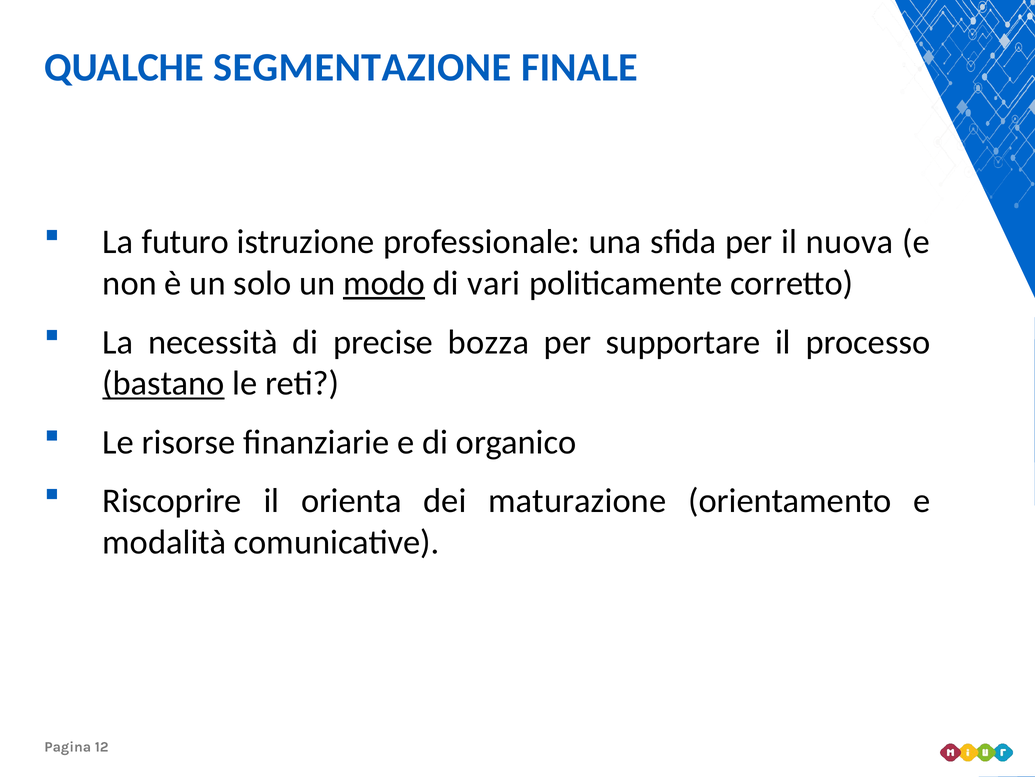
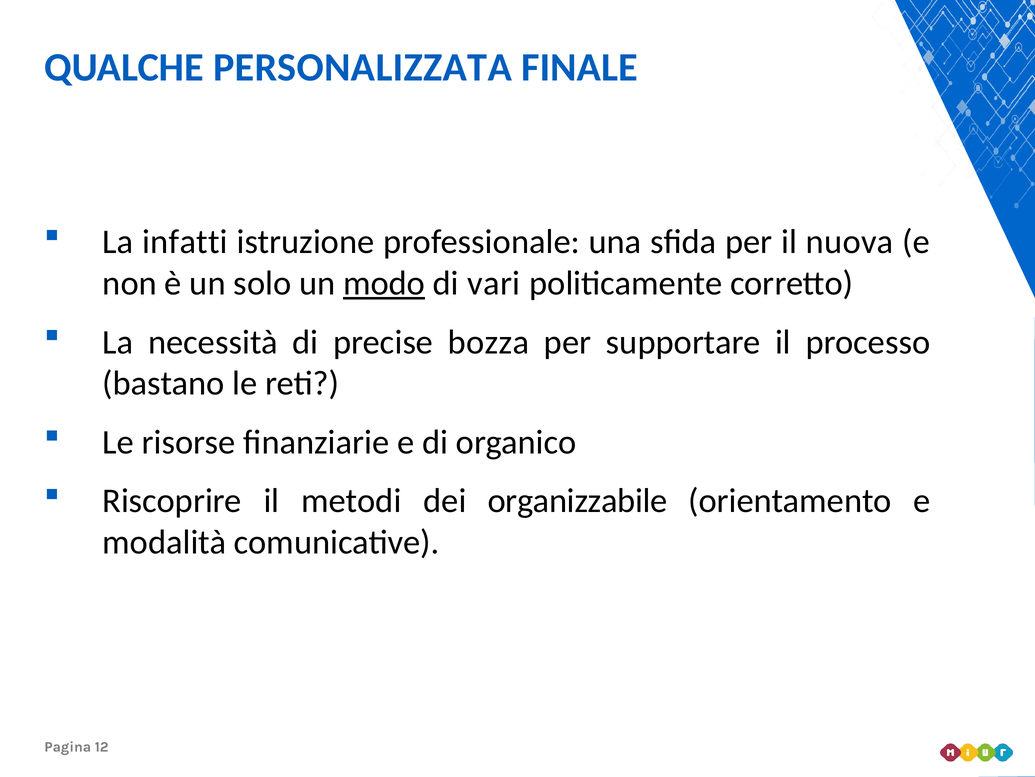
SEGMENTAZIONE: SEGMENTAZIONE -> PERSONALIZZATA
futuro: futuro -> infatti
bastano underline: present -> none
orienta: orienta -> metodi
maturazione: maturazione -> organizzabile
